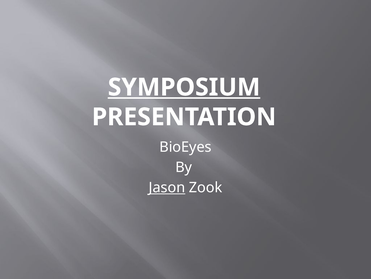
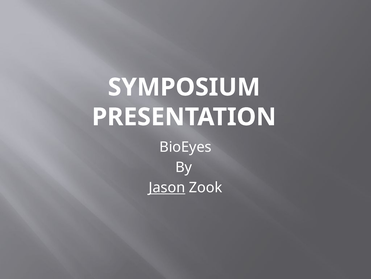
SYMPOSIUM underline: present -> none
